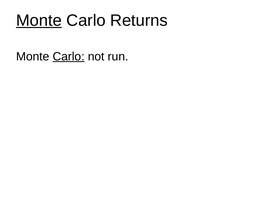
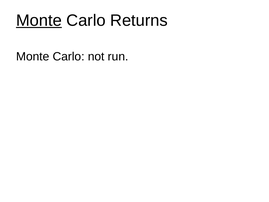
Carlo at (69, 56) underline: present -> none
